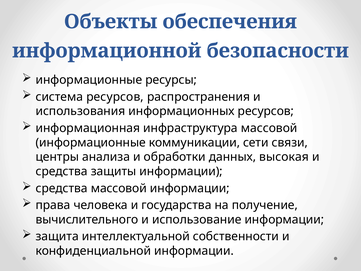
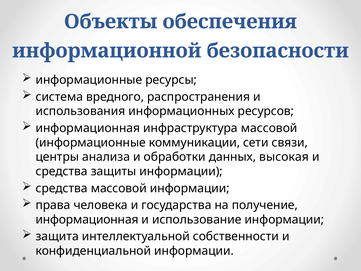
система ресурсов: ресурсов -> вредного
вычислительного at (87, 219): вычислительного -> информационная
